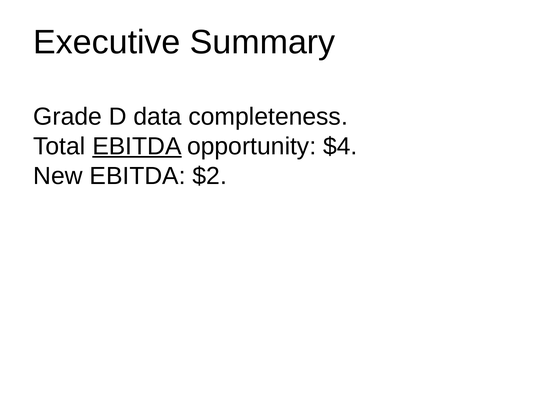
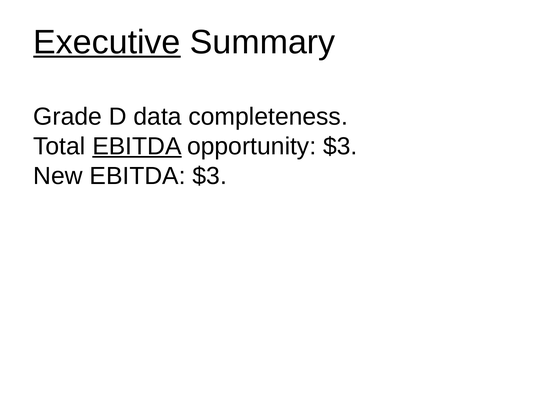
Executive underline: none -> present
opportunity $4: $4 -> $3
EBITDA $2: $2 -> $3
